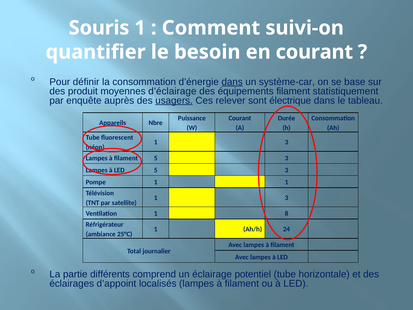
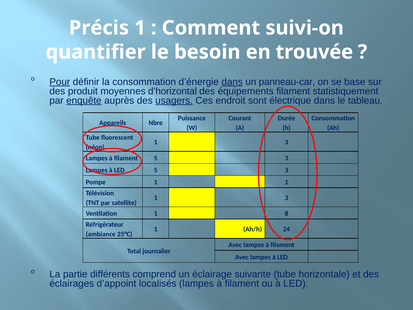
Souris: Souris -> Précis
en courant: courant -> trouvée
Pour underline: none -> present
système-car: système-car -> panneau-car
d’éclairage: d’éclairage -> d’horizontal
enquête underline: none -> present
relever: relever -> endroit
potentiel: potentiel -> suivante
